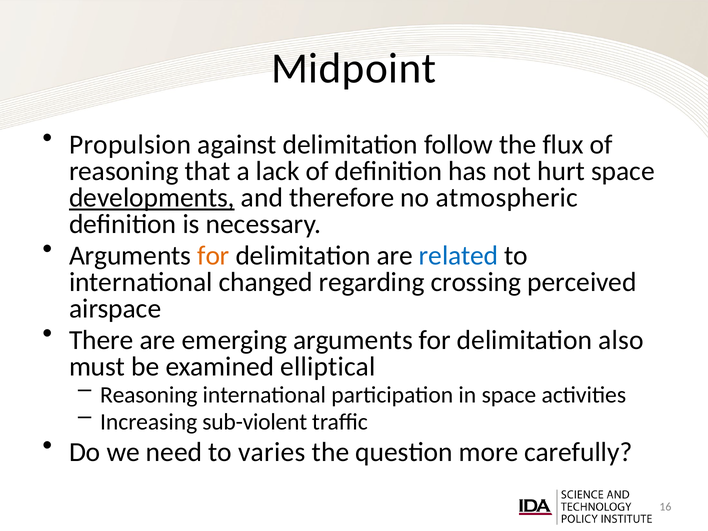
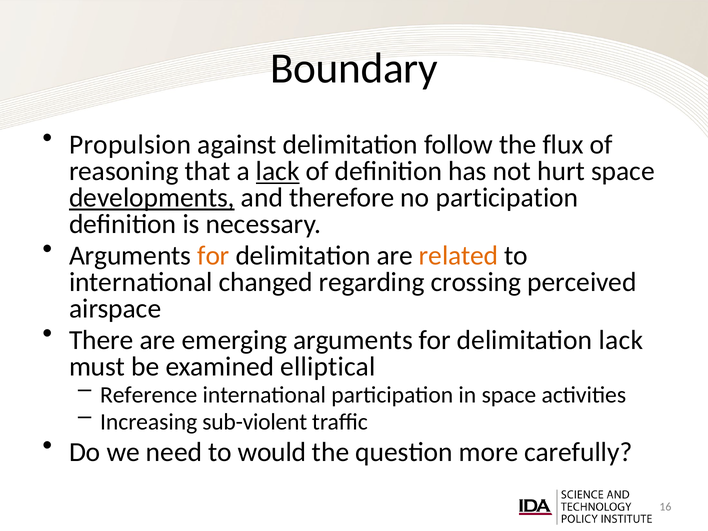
Midpoint: Midpoint -> Boundary
lack at (278, 171) underline: none -> present
no atmospheric: atmospheric -> participation
related colour: blue -> orange
delimitation also: also -> lack
Reasoning at (149, 395): Reasoning -> Reference
varies: varies -> would
